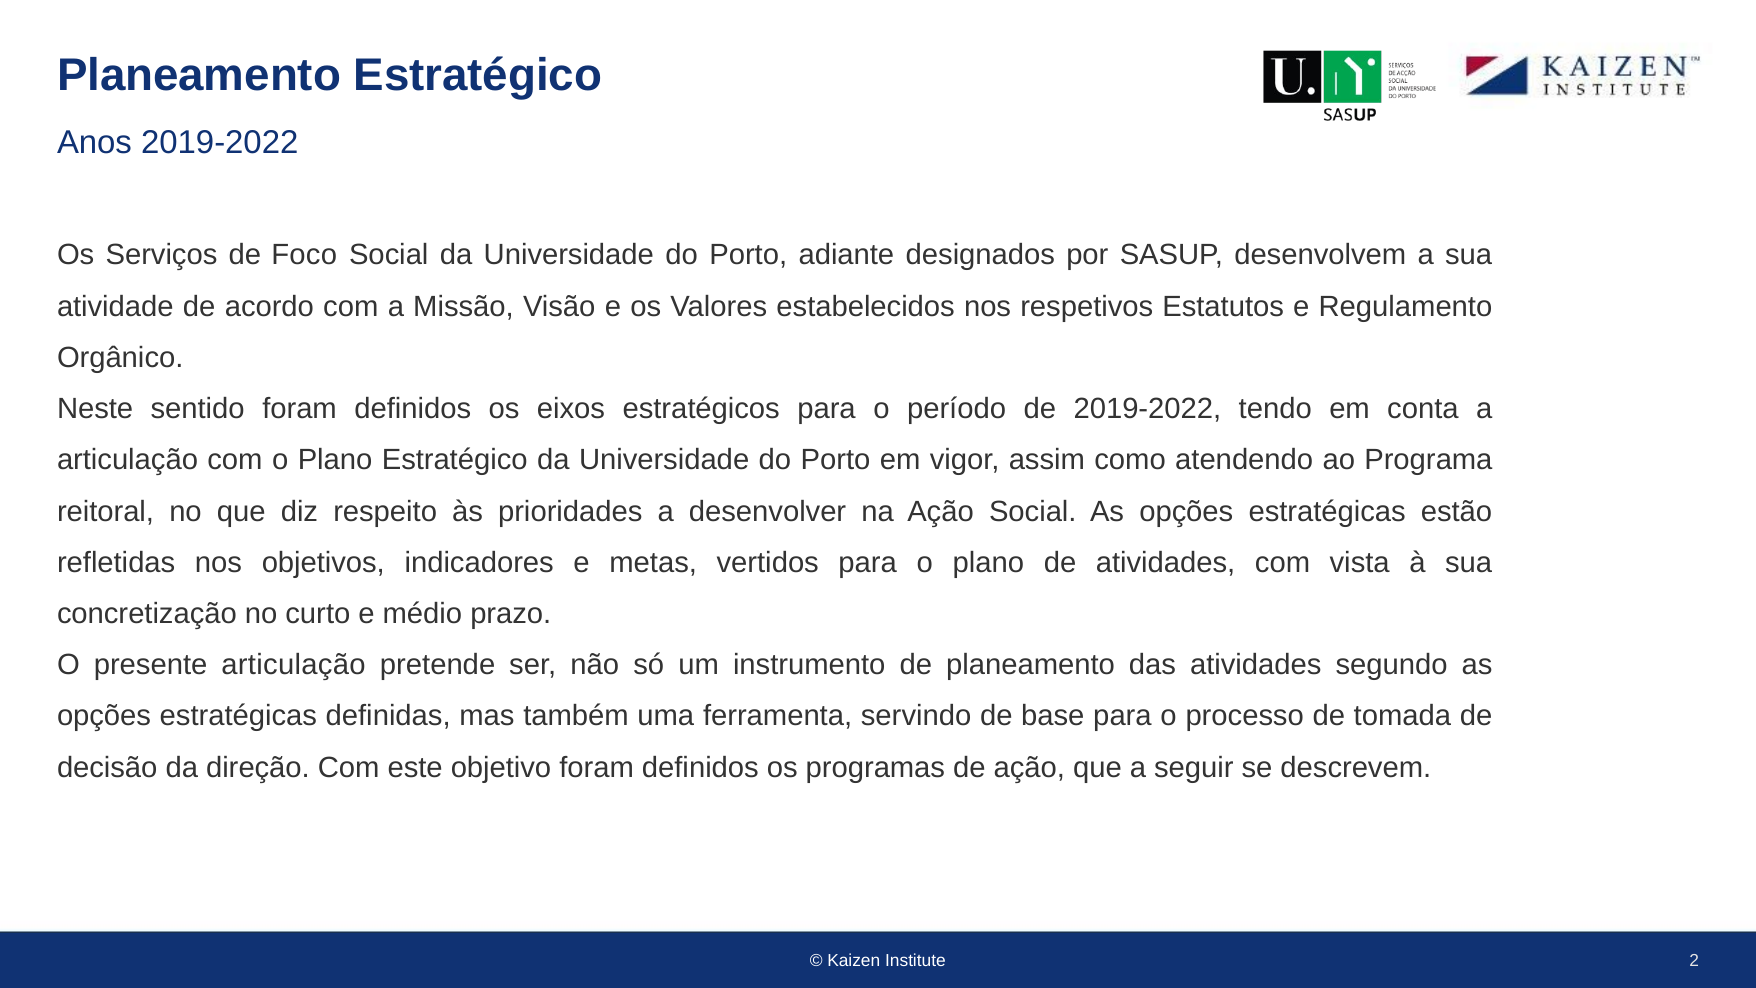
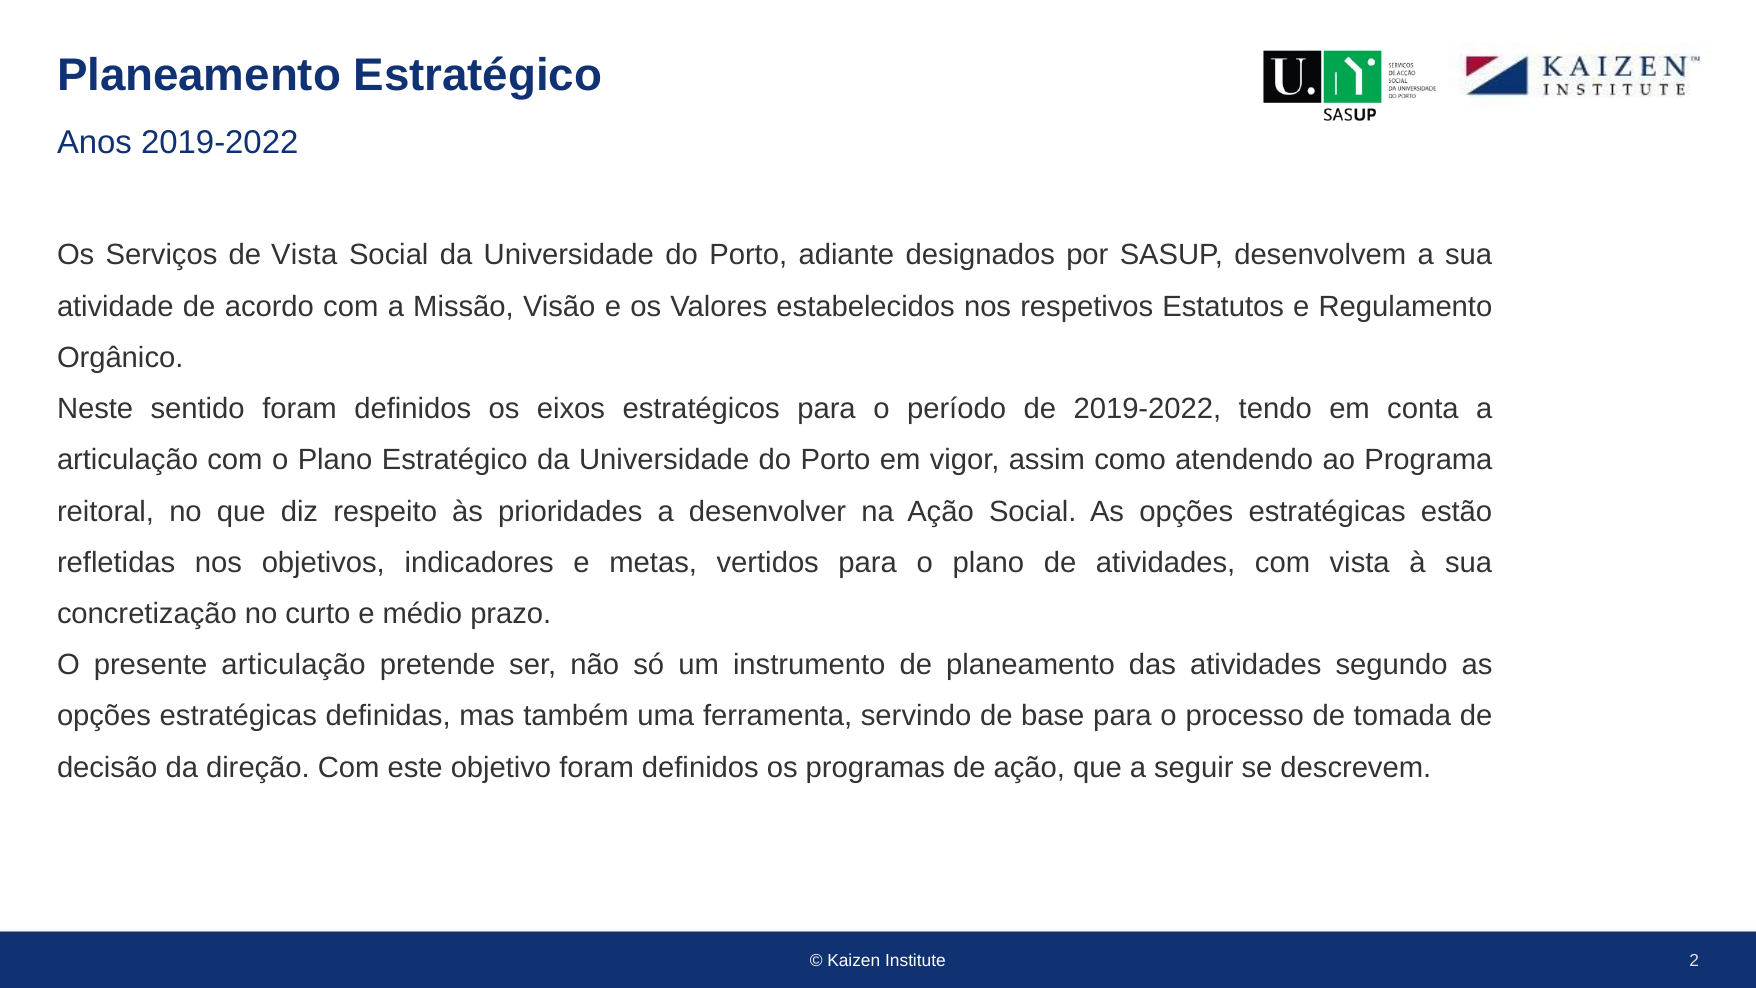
de Foco: Foco -> Vista
